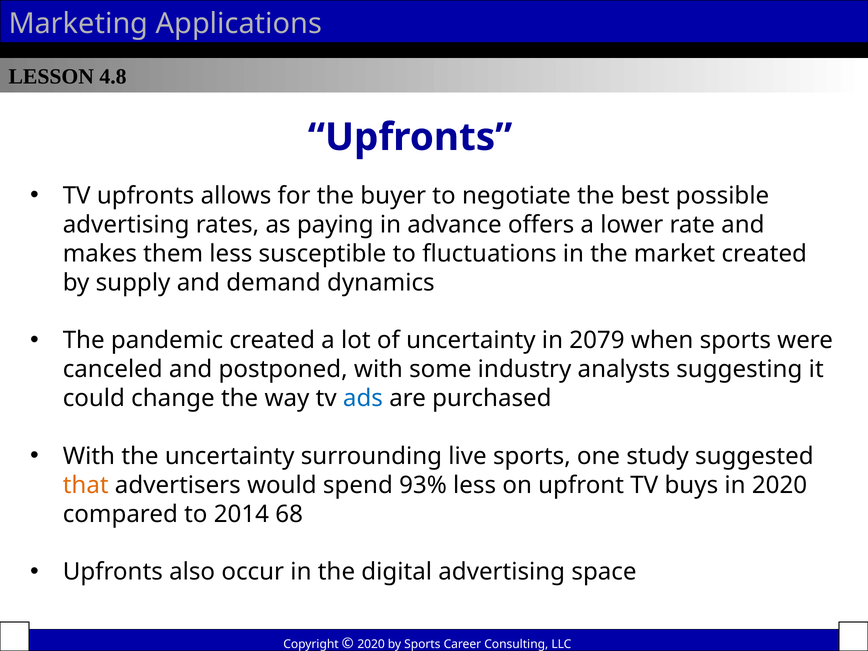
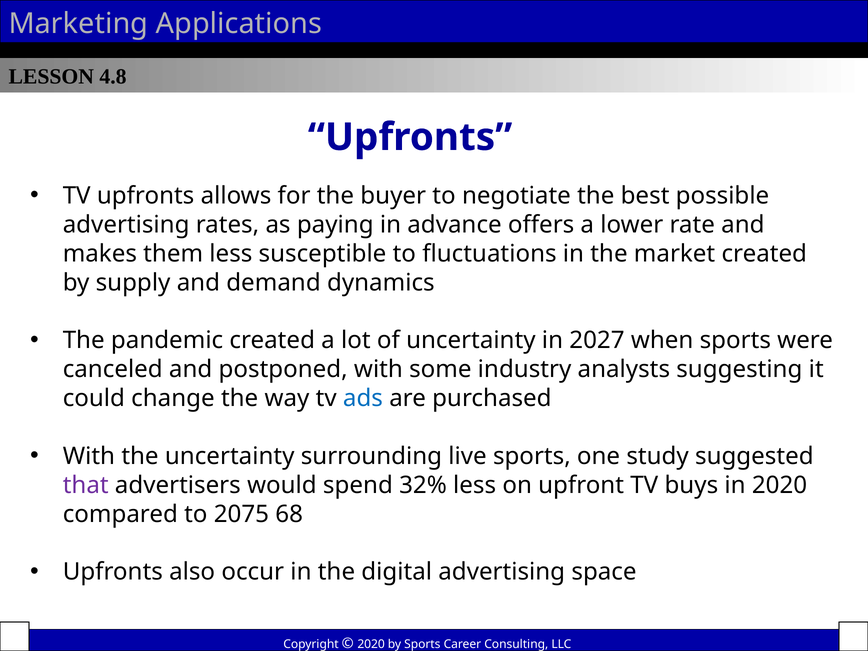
2079: 2079 -> 2027
that colour: orange -> purple
93%: 93% -> 32%
2014: 2014 -> 2075
